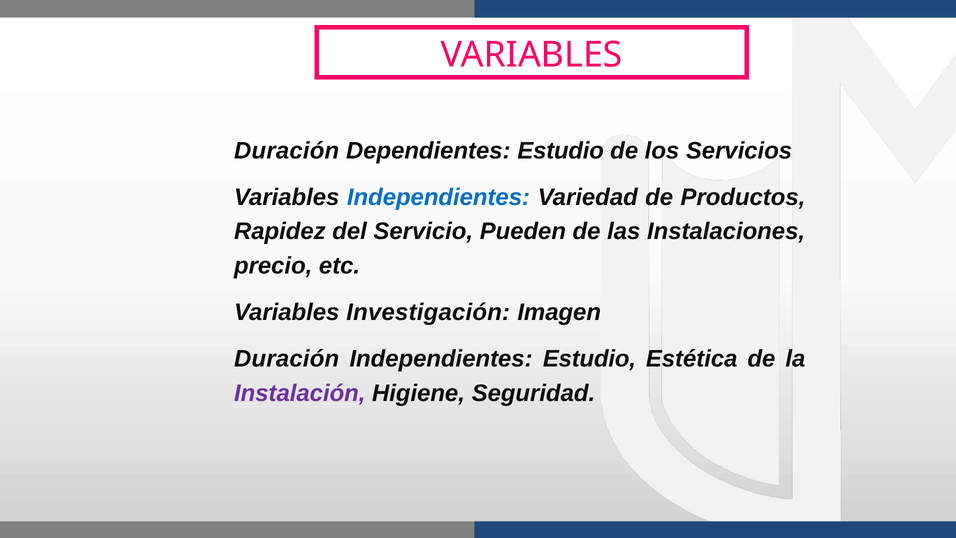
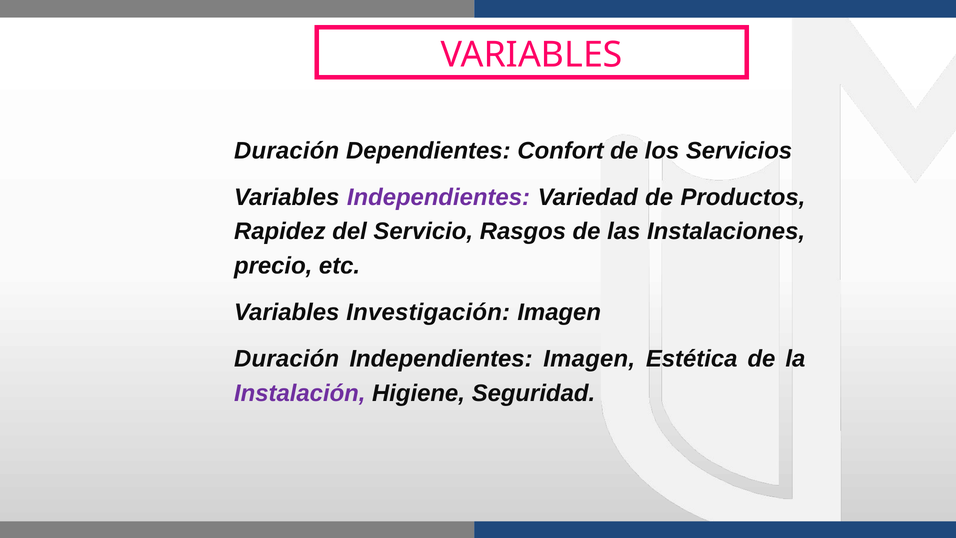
Dependientes Estudio: Estudio -> Confort
Independientes at (439, 197) colour: blue -> purple
Pueden: Pueden -> Rasgos
Independientes Estudio: Estudio -> Imagen
